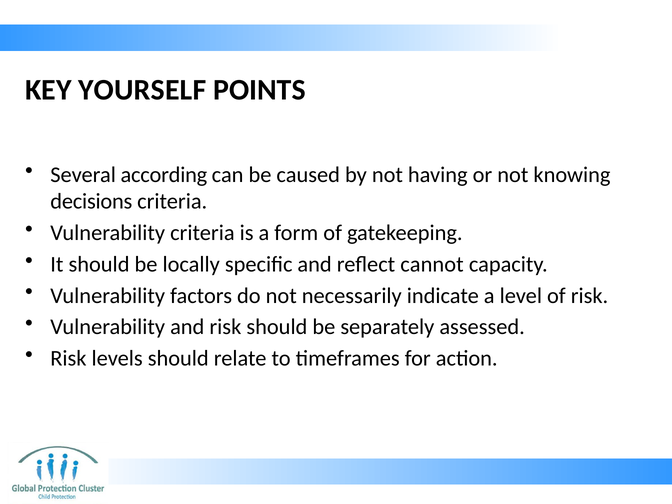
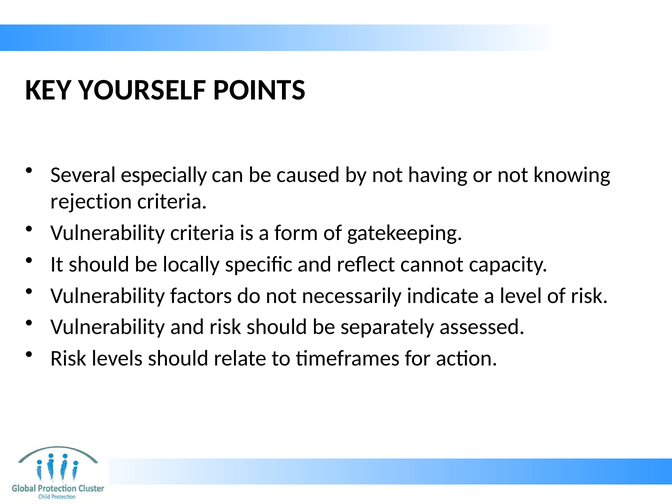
according: according -> especially
decisions: decisions -> rejection
